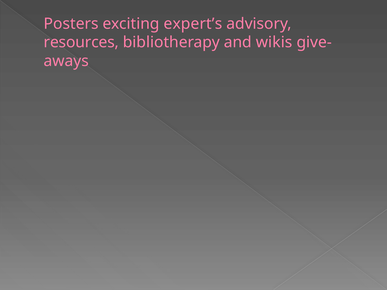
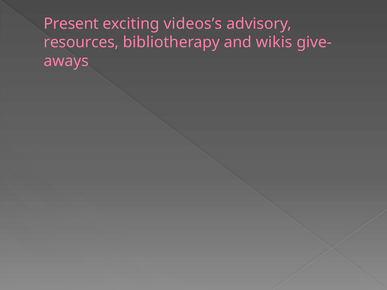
Posters: Posters -> Present
expert’s: expert’s -> videos’s
